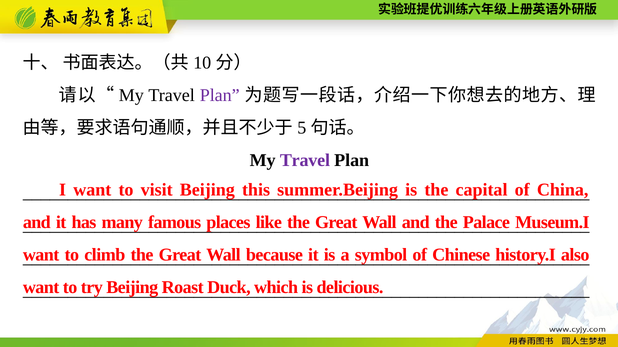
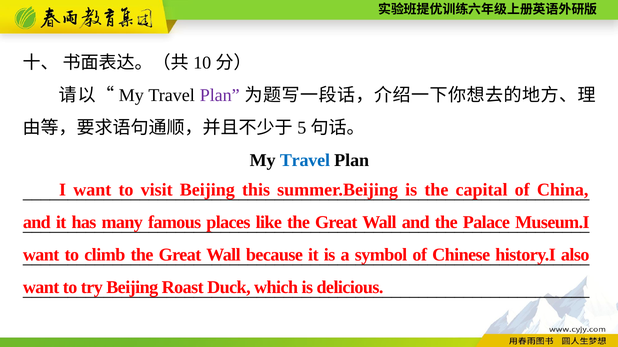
Travel at (305, 160) colour: purple -> blue
